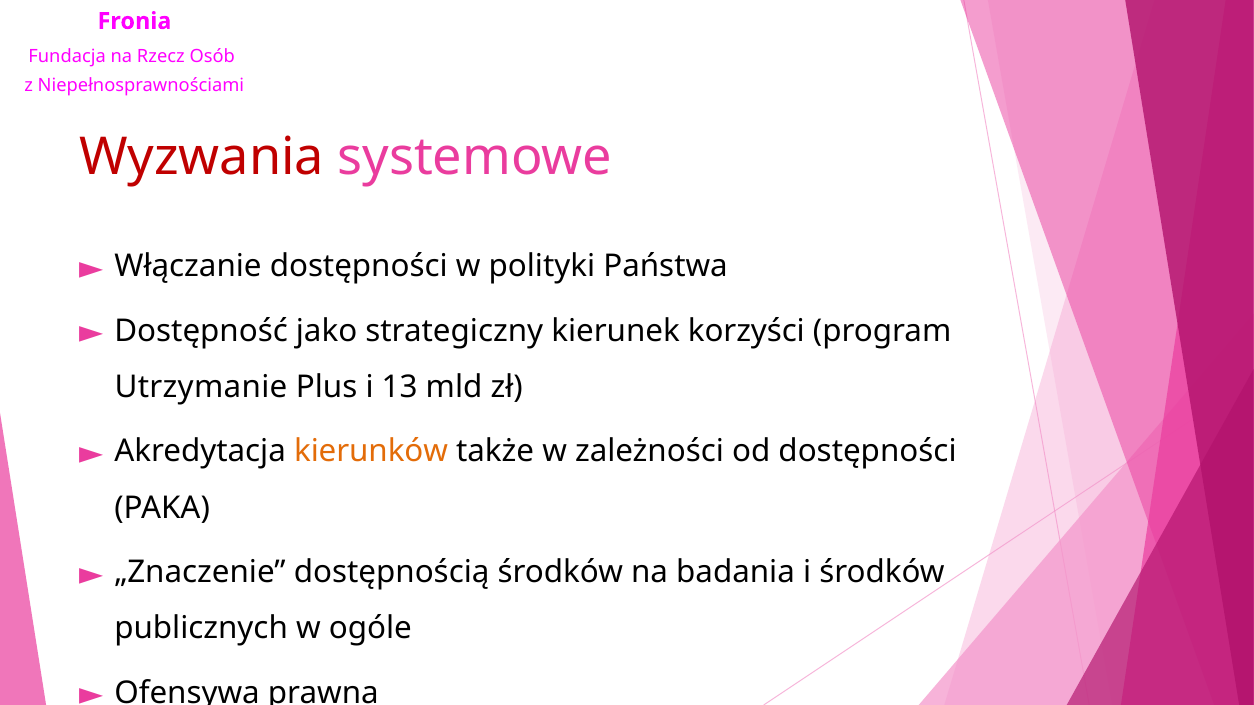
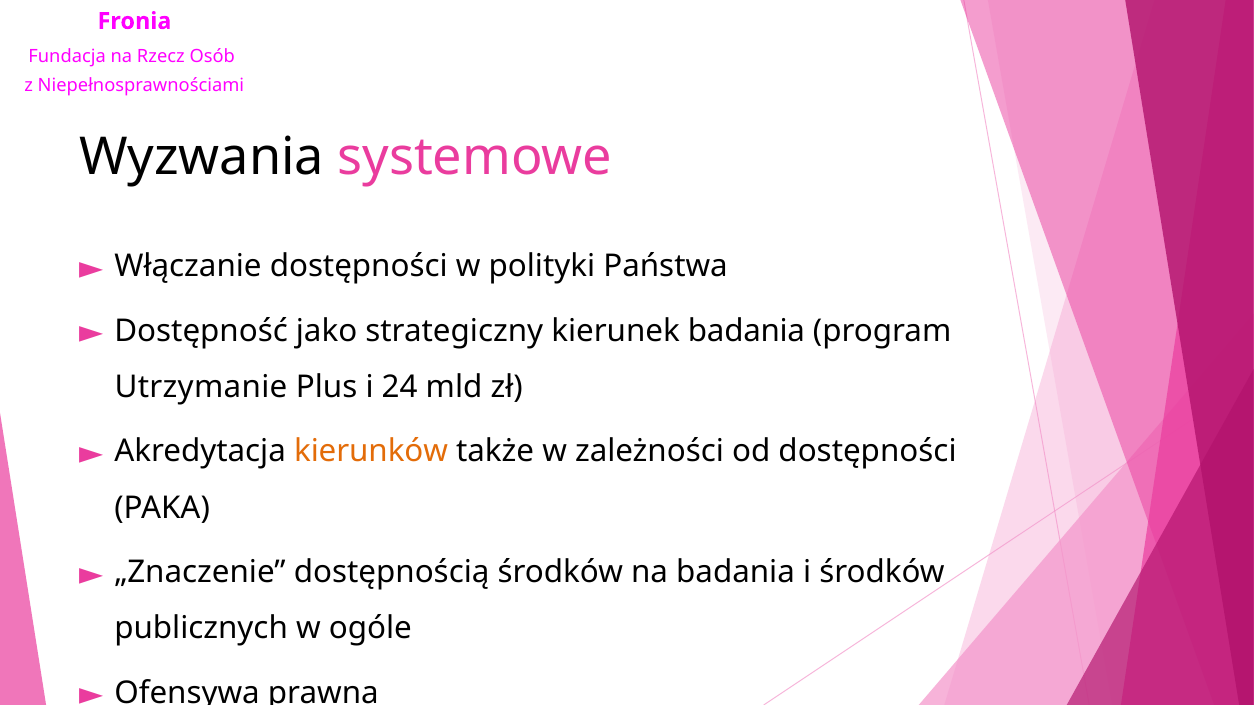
Wyzwania colour: red -> black
kierunek korzyści: korzyści -> badania
13: 13 -> 24
